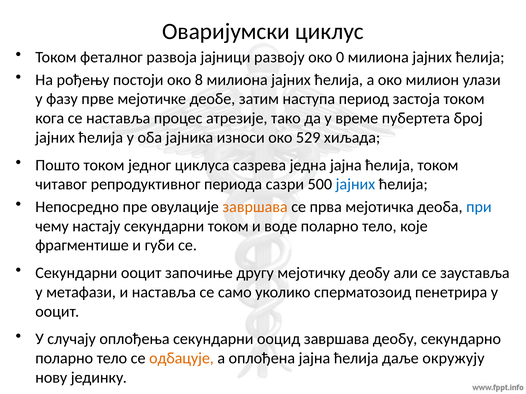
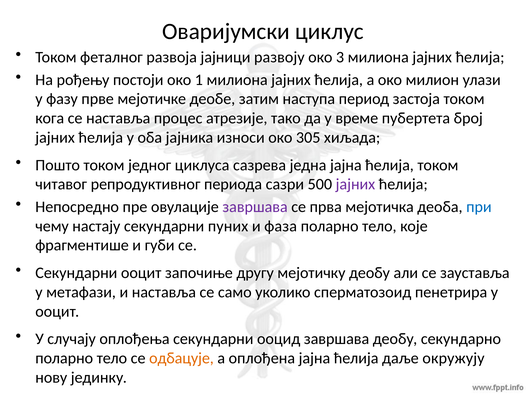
0: 0 -> 3
8: 8 -> 1
529: 529 -> 305
јајних at (355, 185) colour: blue -> purple
завршава at (255, 207) colour: orange -> purple
секундарни током: током -> пуних
воде: воде -> фаза
